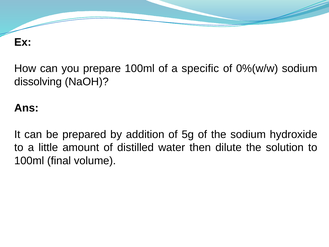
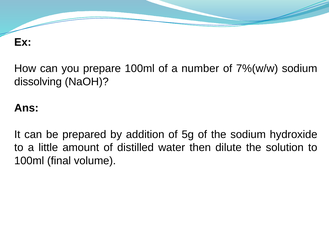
specific: specific -> number
0%(w/w: 0%(w/w -> 7%(w/w
